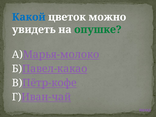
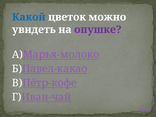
опушке colour: green -> purple
